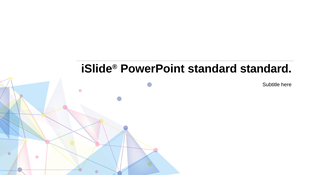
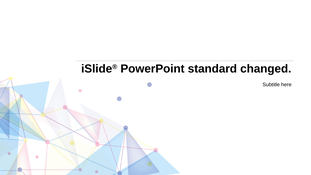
standard standard: standard -> changed
